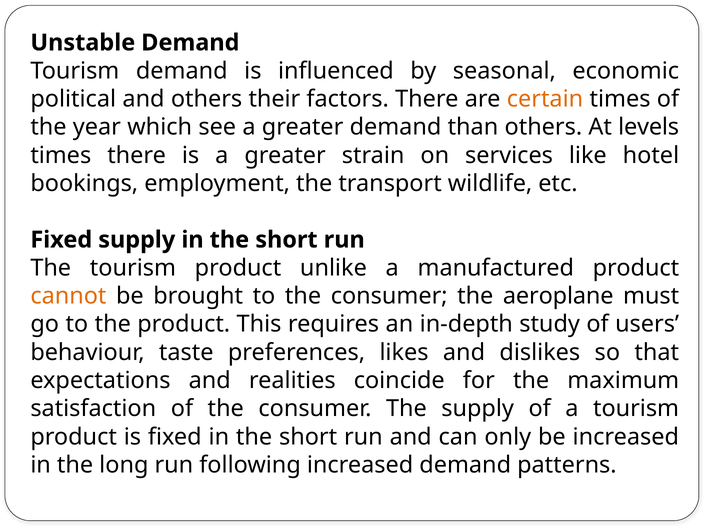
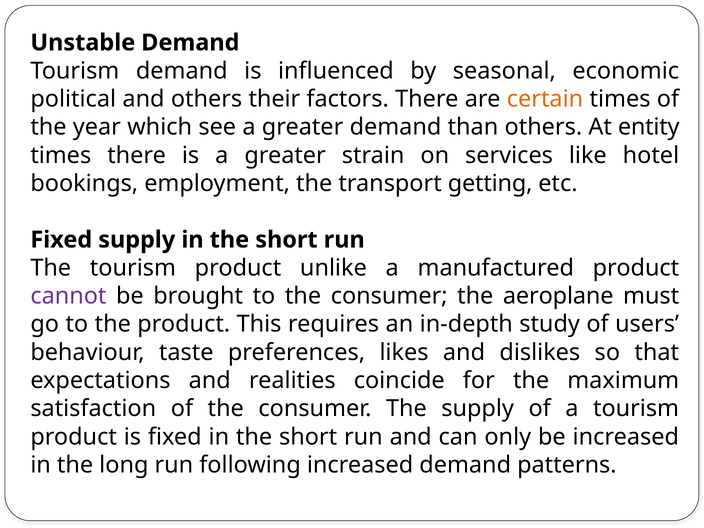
levels: levels -> entity
wildlife: wildlife -> getting
cannot colour: orange -> purple
